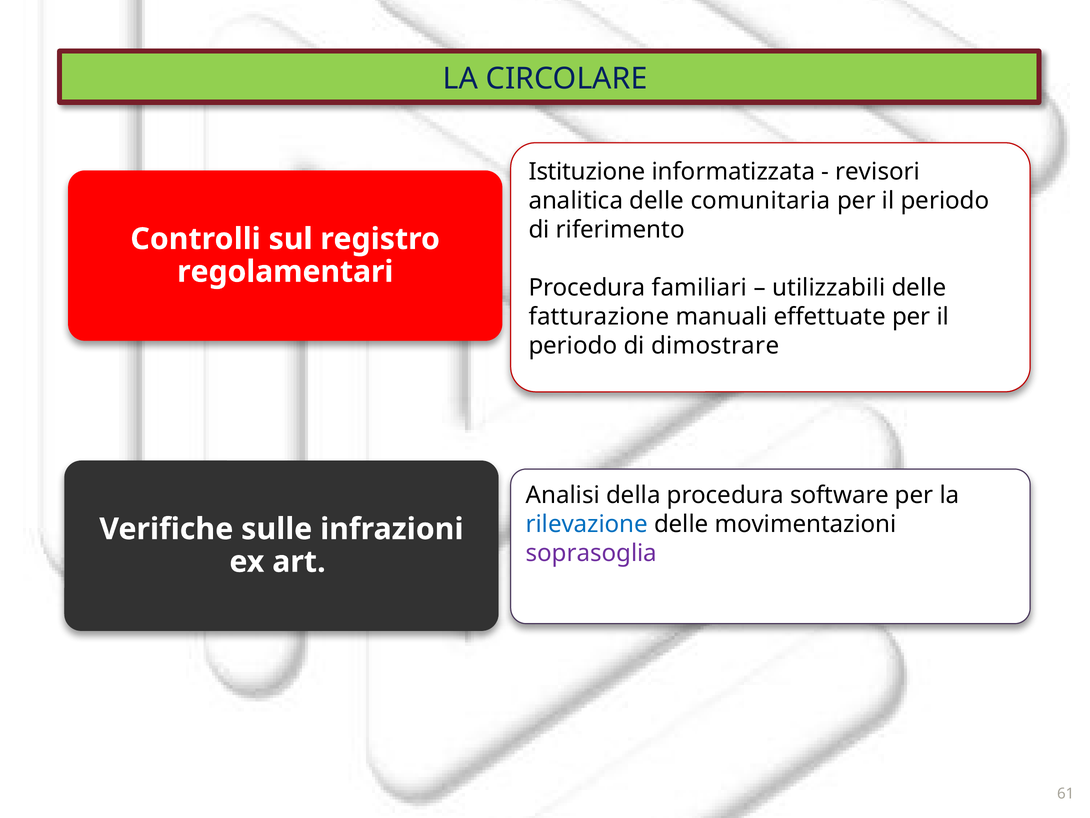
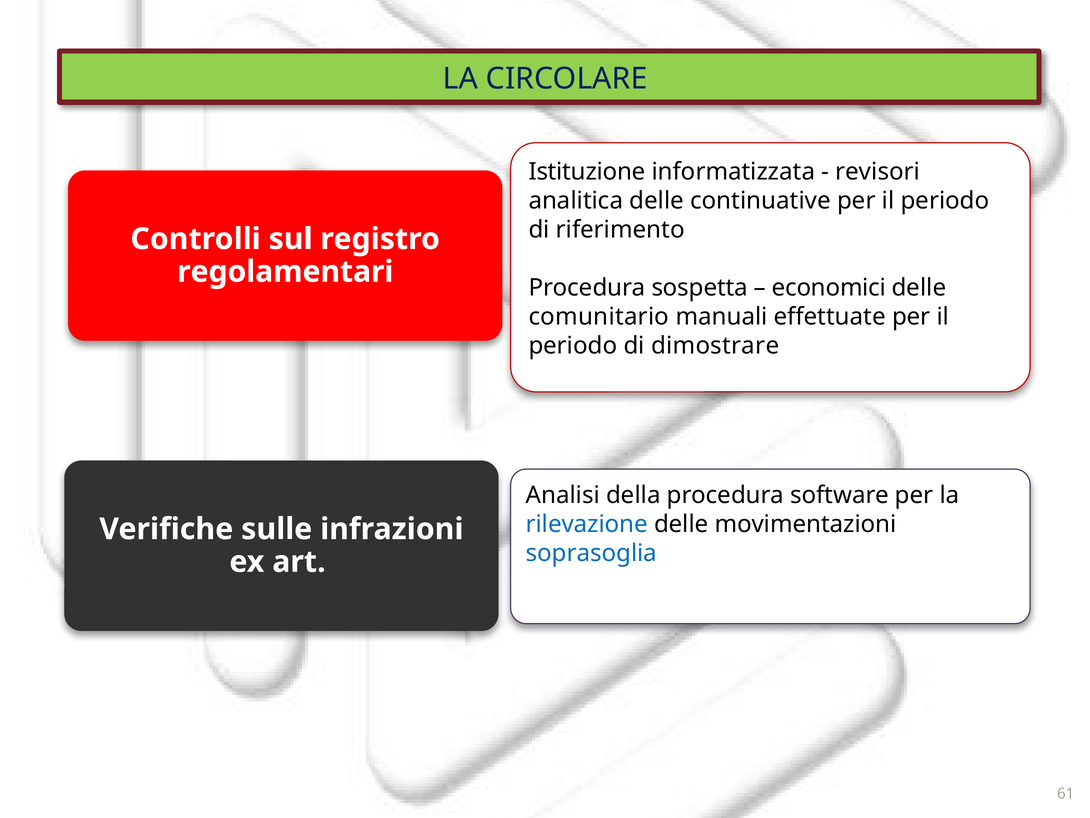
comunitaria: comunitaria -> continuative
familiari: familiari -> sospetta
utilizzabili: utilizzabili -> economici
fatturazione: fatturazione -> comunitario
soprasoglia colour: purple -> blue
